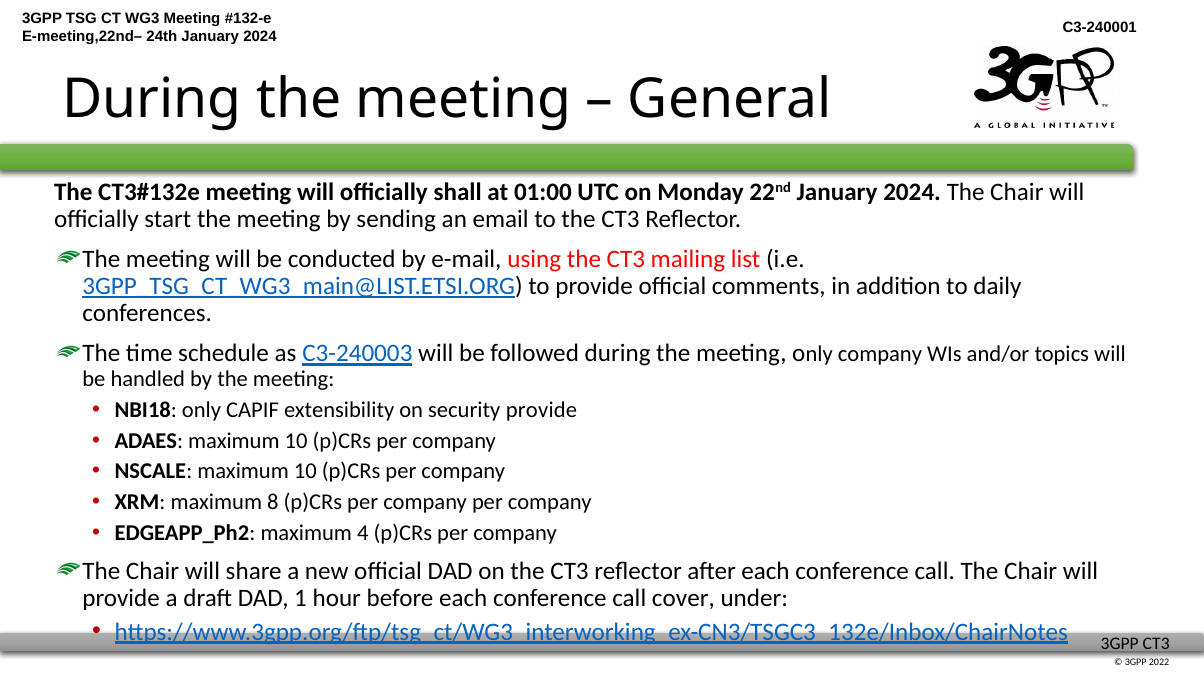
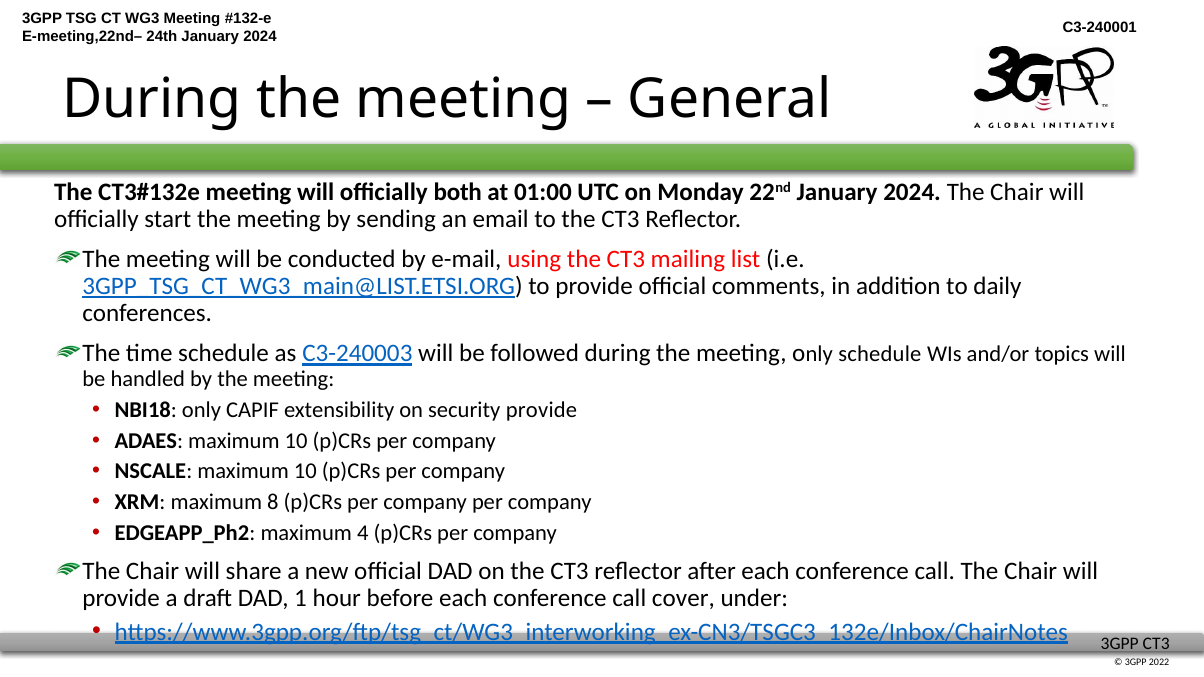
shall: shall -> both
only company: company -> schedule
